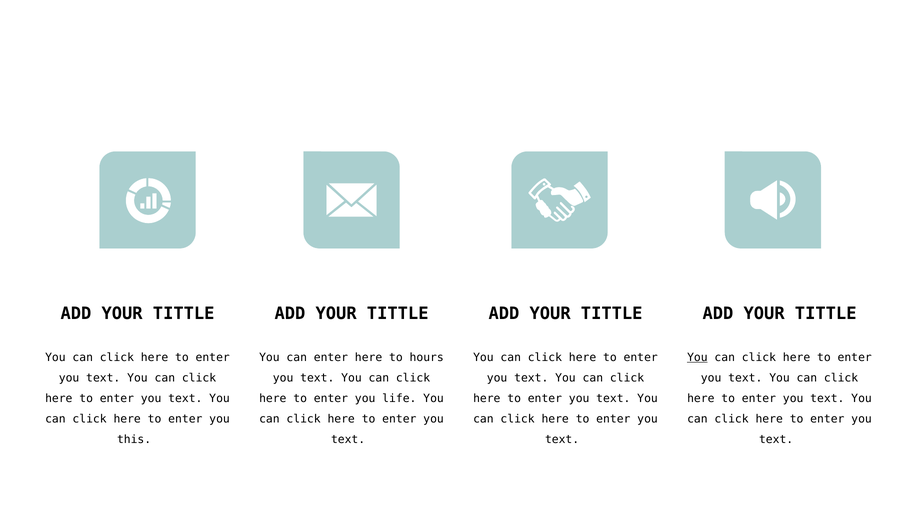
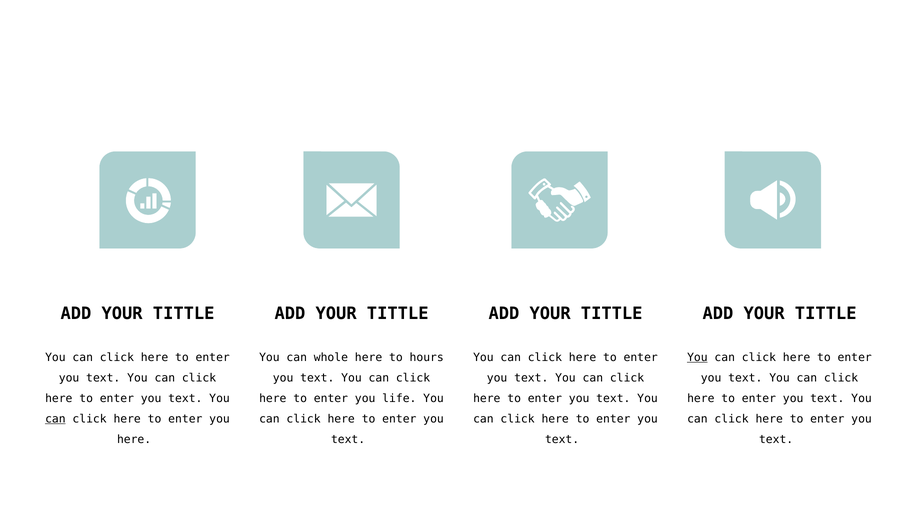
can enter: enter -> whole
can at (55, 419) underline: none -> present
this at (134, 439): this -> here
